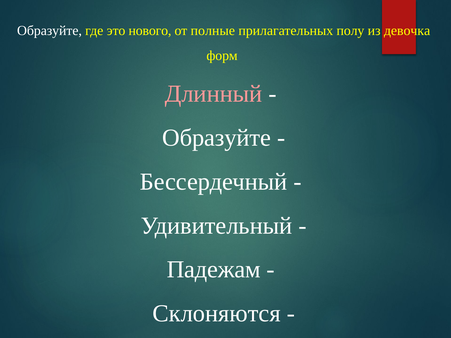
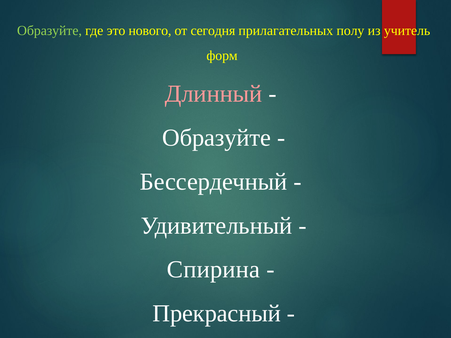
Образуйте at (49, 31) colour: white -> light green
полные: полные -> сегодня
девочка: девочка -> учитель
Падежам: Падежам -> Спирина
Склоняются: Склоняются -> Прекрасный
